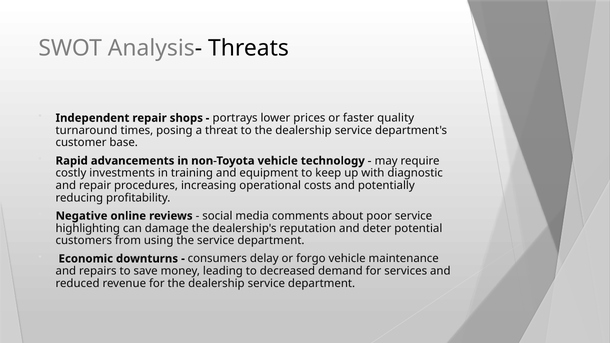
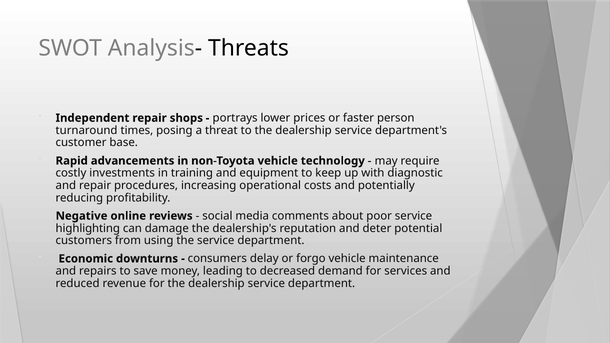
quality: quality -> person
